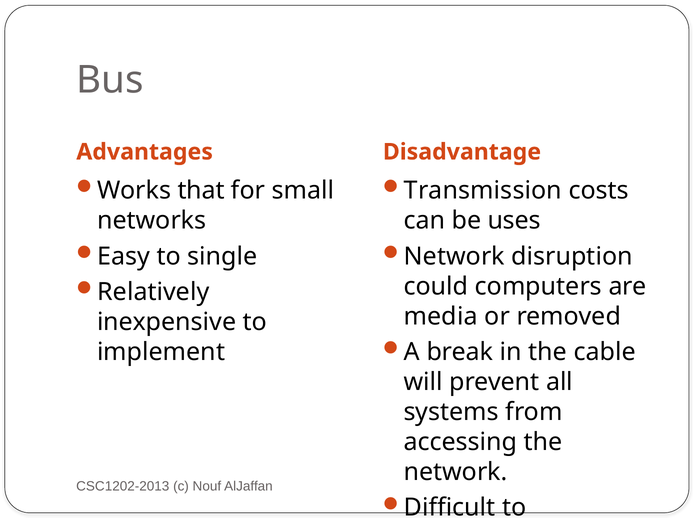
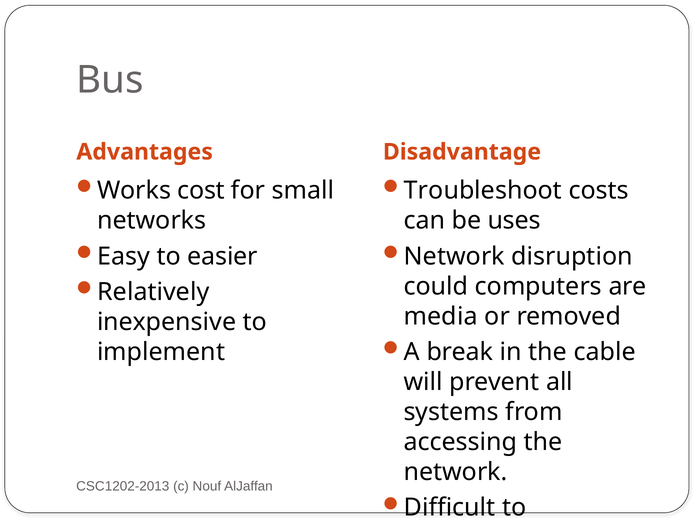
that: that -> cost
Transmission at (483, 191): Transmission -> Troubleshoot
single: single -> easier
